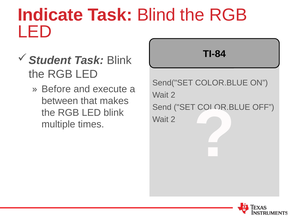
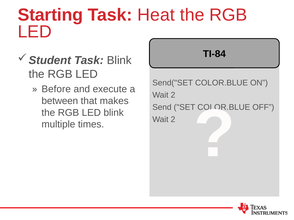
Indicate: Indicate -> Starting
Blind: Blind -> Heat
